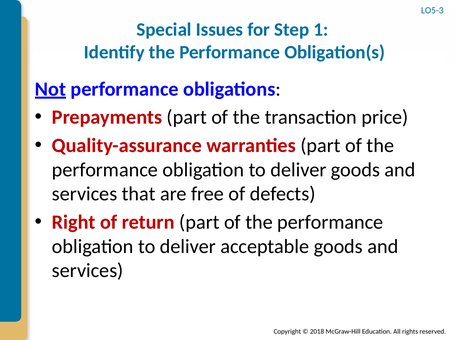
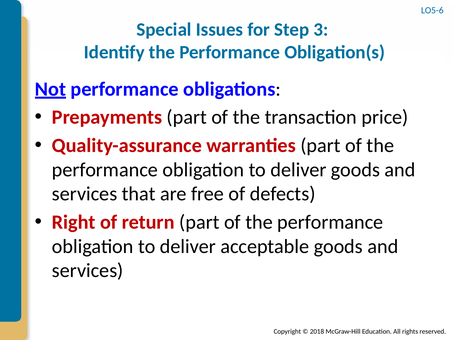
LO5-3: LO5-3 -> LO5-6
1: 1 -> 3
